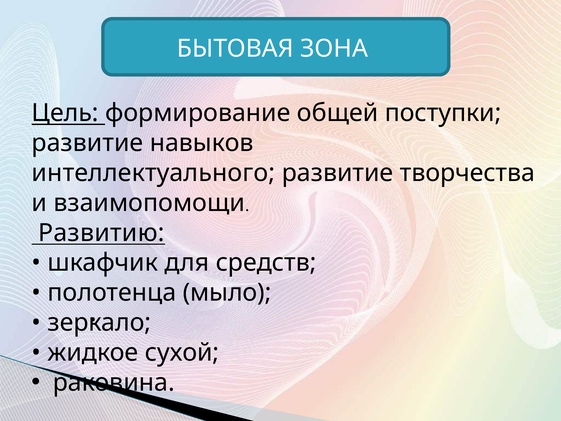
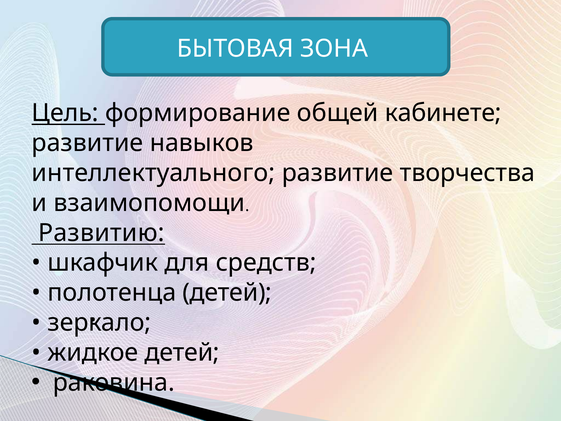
поступки: поступки -> кабинете
полотенца мыло: мыло -> детей
жидкое сухой: сухой -> детей
